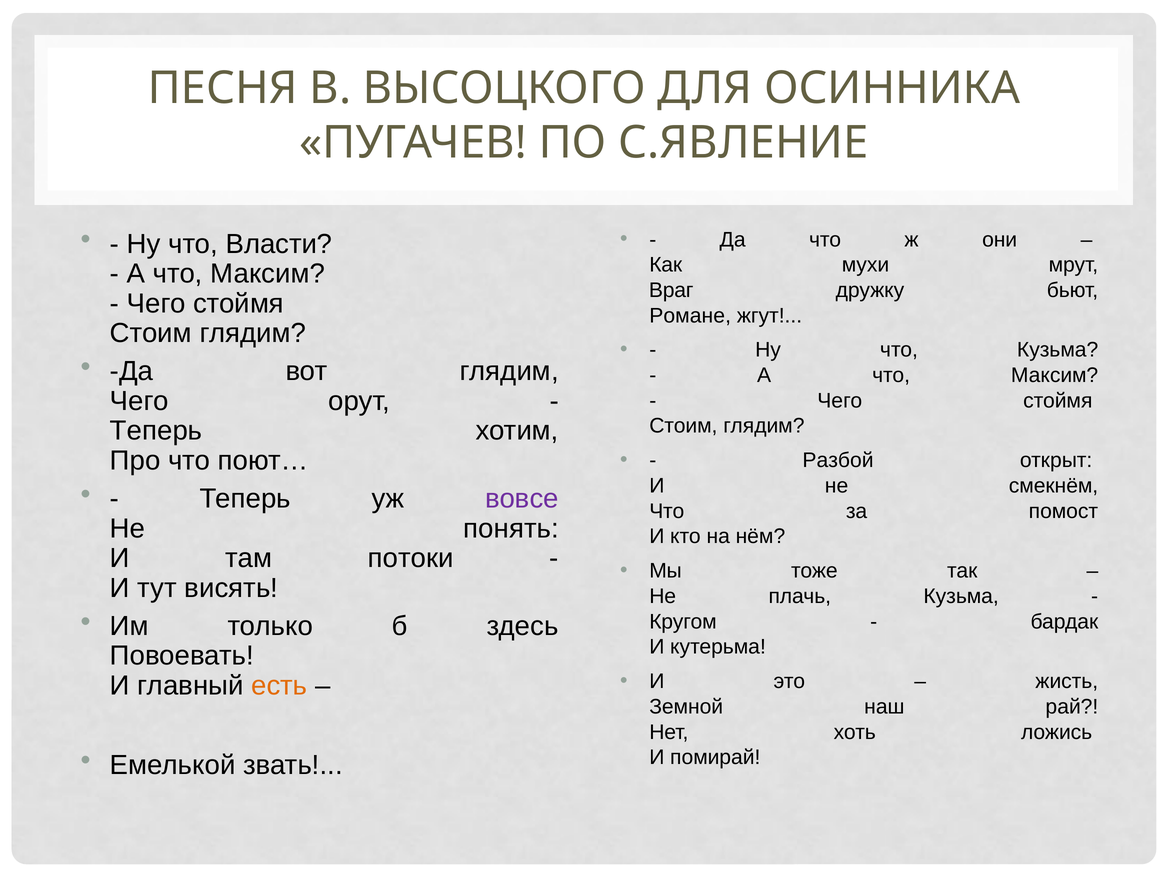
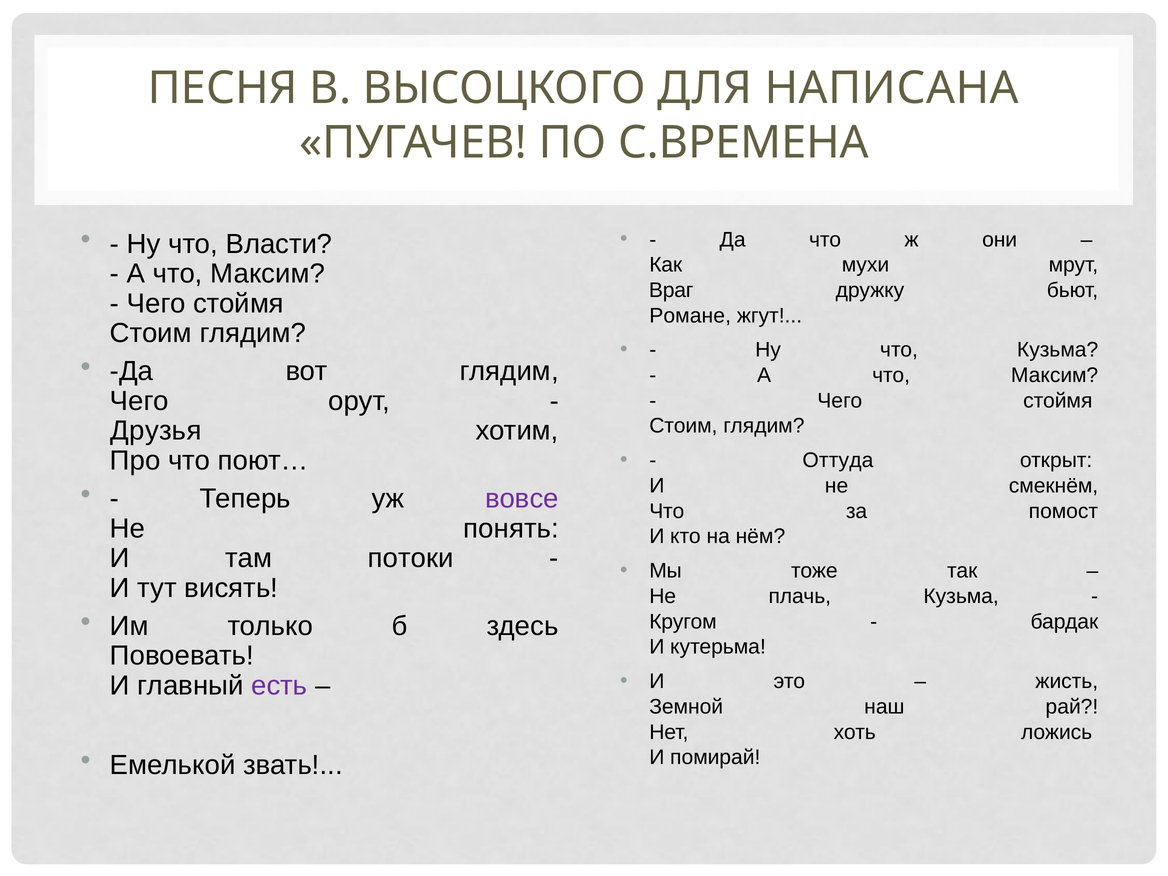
ОСИННИКА: ОСИННИКА -> НАПИСАНА
С.ЯВЛЕНИЕ: С.ЯВЛЕНИЕ -> С.ВРЕМЕНА
Теперь at (156, 431): Теперь -> Друзья
Разбой: Разбой -> Оттуда
есть colour: orange -> purple
